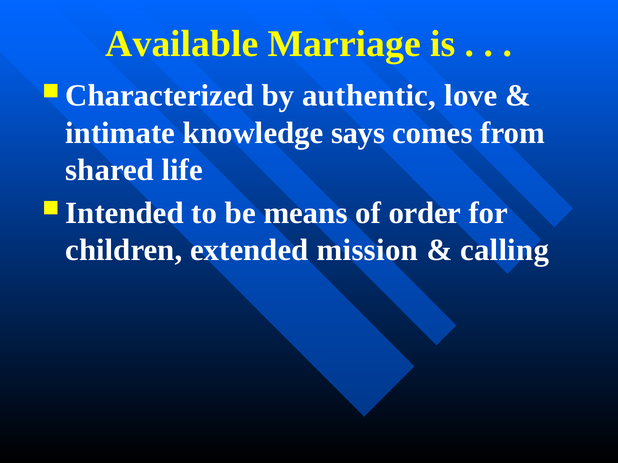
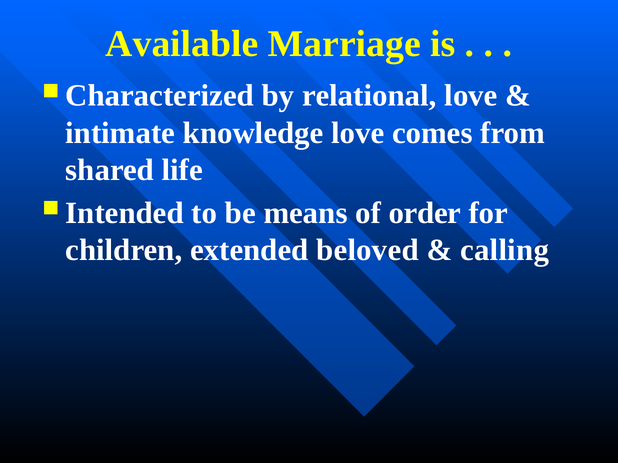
authentic: authentic -> relational
knowledge says: says -> love
mission: mission -> beloved
